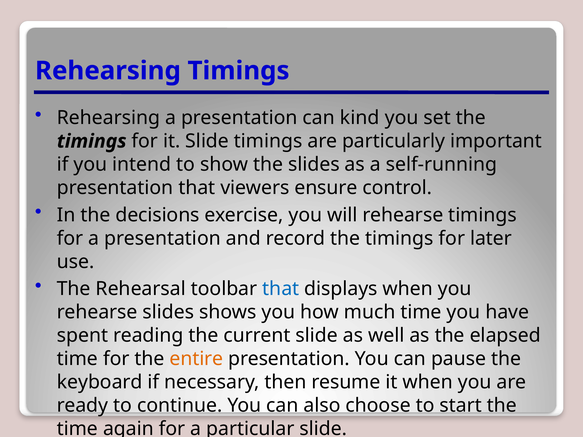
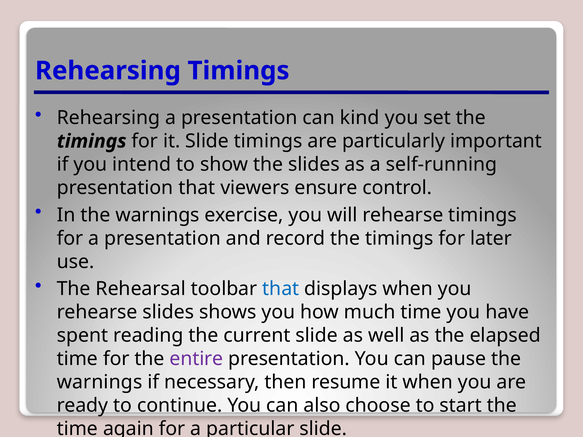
In the decisions: decisions -> warnings
entire colour: orange -> purple
keyboard at (100, 382): keyboard -> warnings
